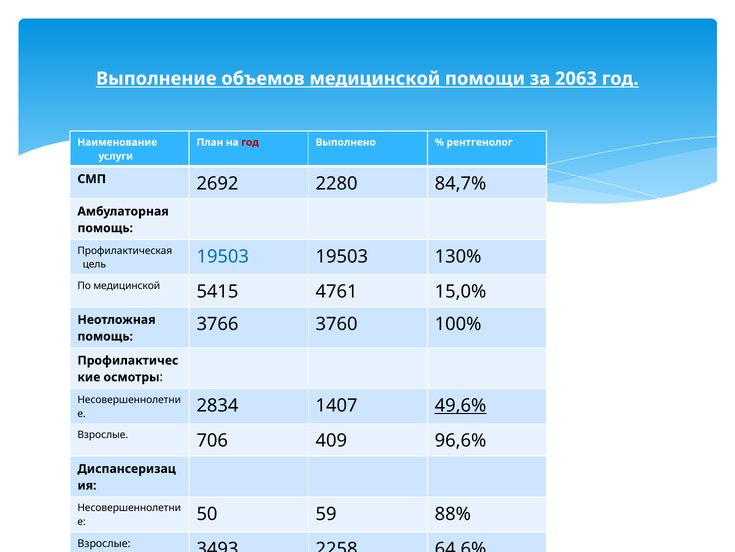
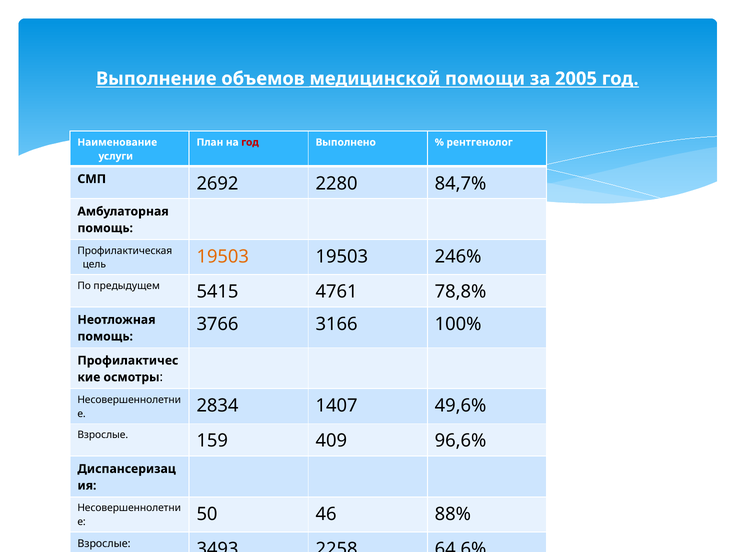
2063: 2063 -> 2005
19503 at (223, 256) colour: blue -> orange
130%: 130% -> 246%
По медицинской: медицинской -> предыдущем
15,0%: 15,0% -> 78,8%
3760: 3760 -> 3166
49,6% underline: present -> none
706: 706 -> 159
59: 59 -> 46
